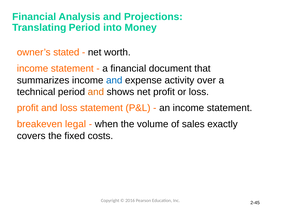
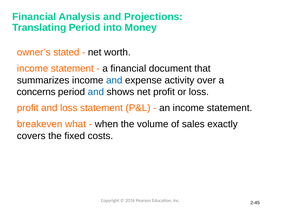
technical: technical -> concerns
and at (96, 92) colour: orange -> blue
legal: legal -> what
